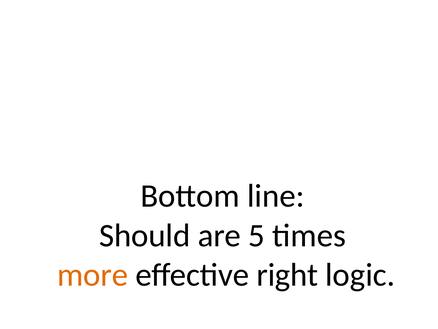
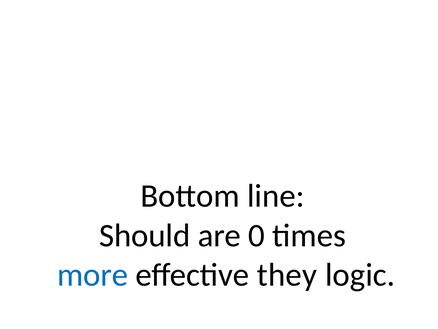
5: 5 -> 0
more colour: orange -> blue
right: right -> they
